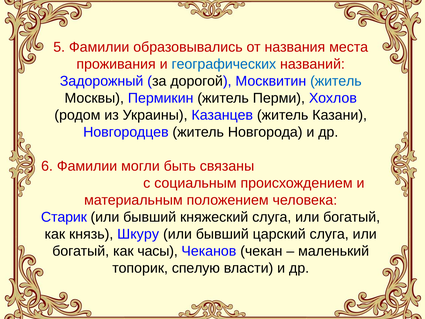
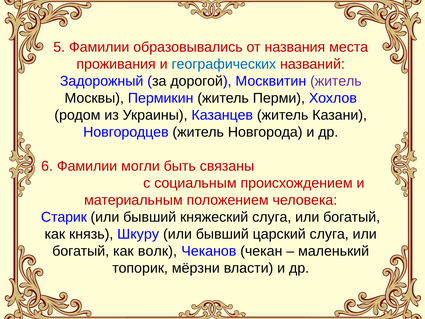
житель at (336, 81) colour: blue -> purple
часы: часы -> волк
спелую: спелую -> мёрзни
